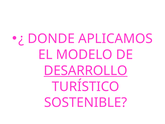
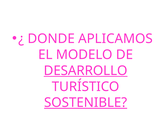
SOSTENIBLE underline: none -> present
